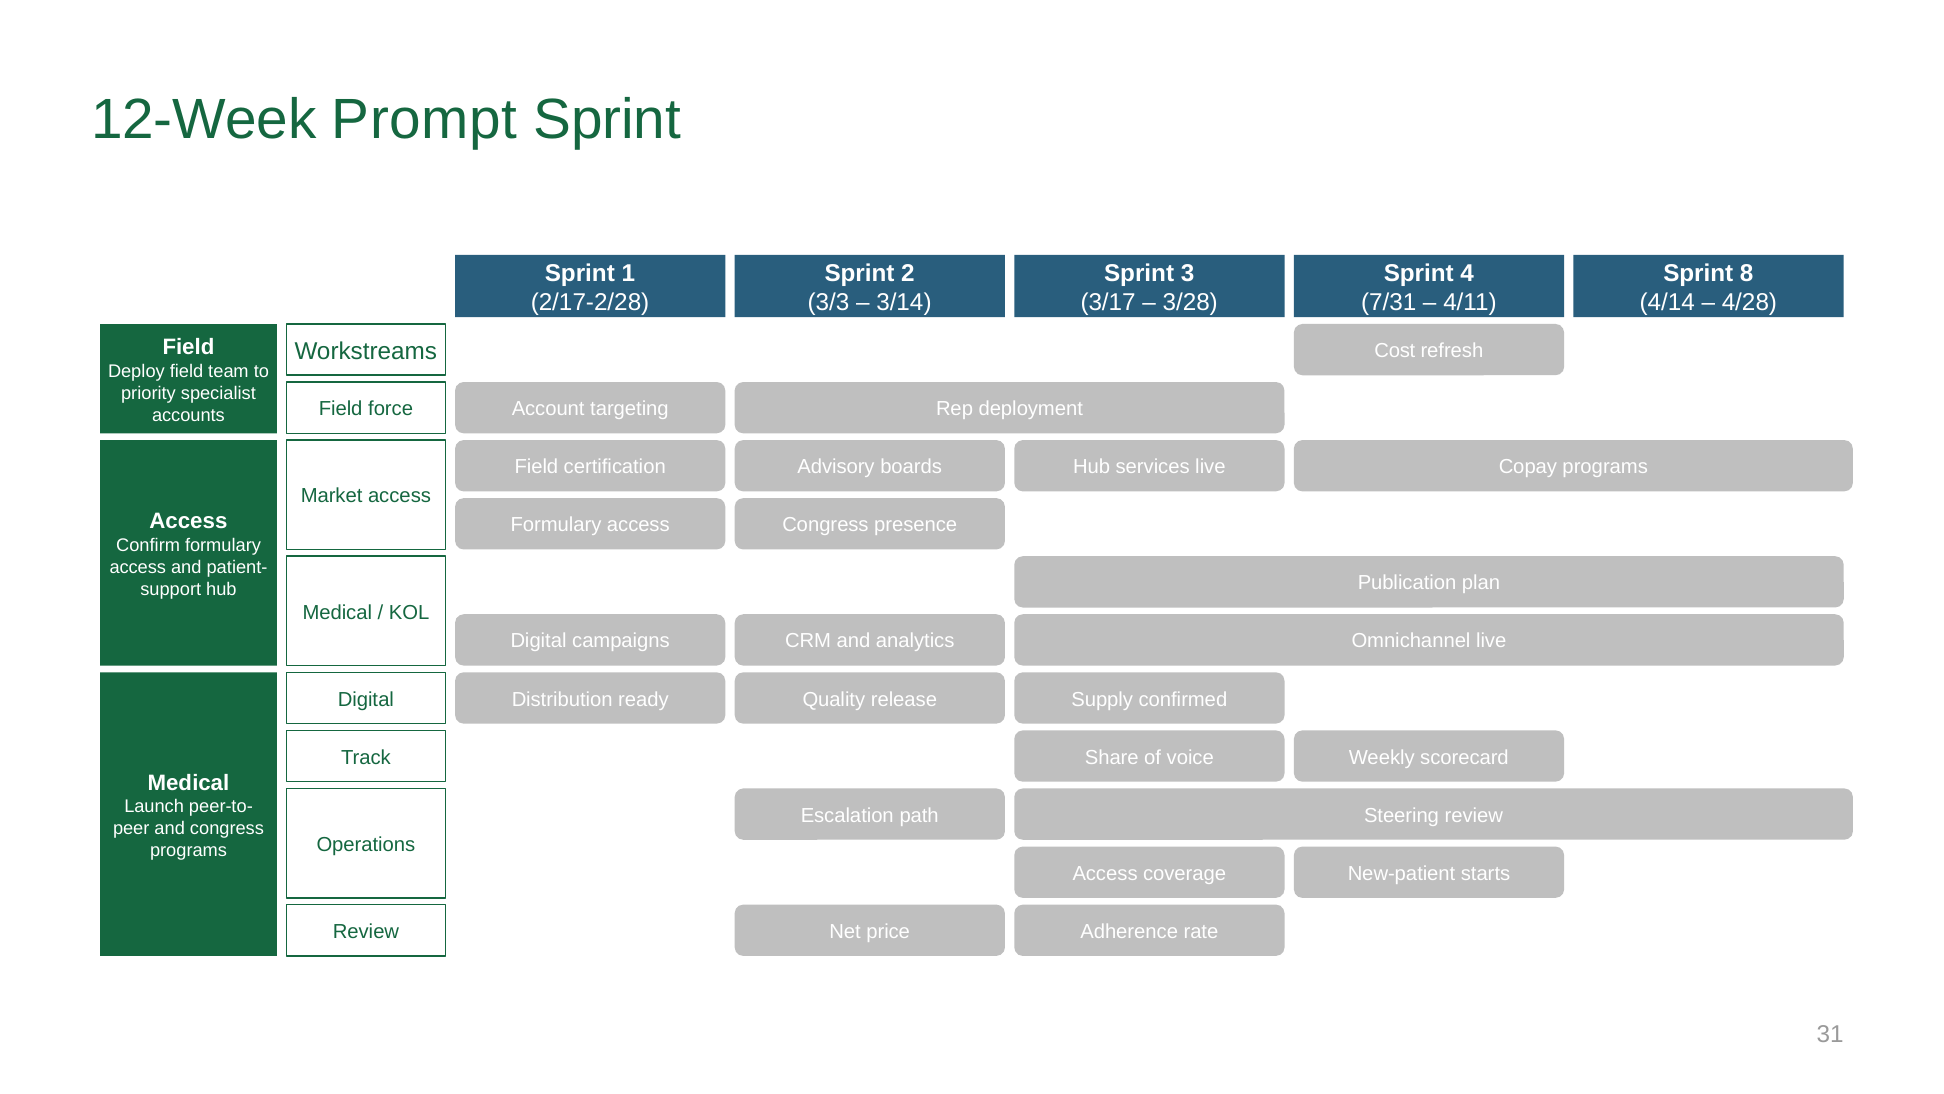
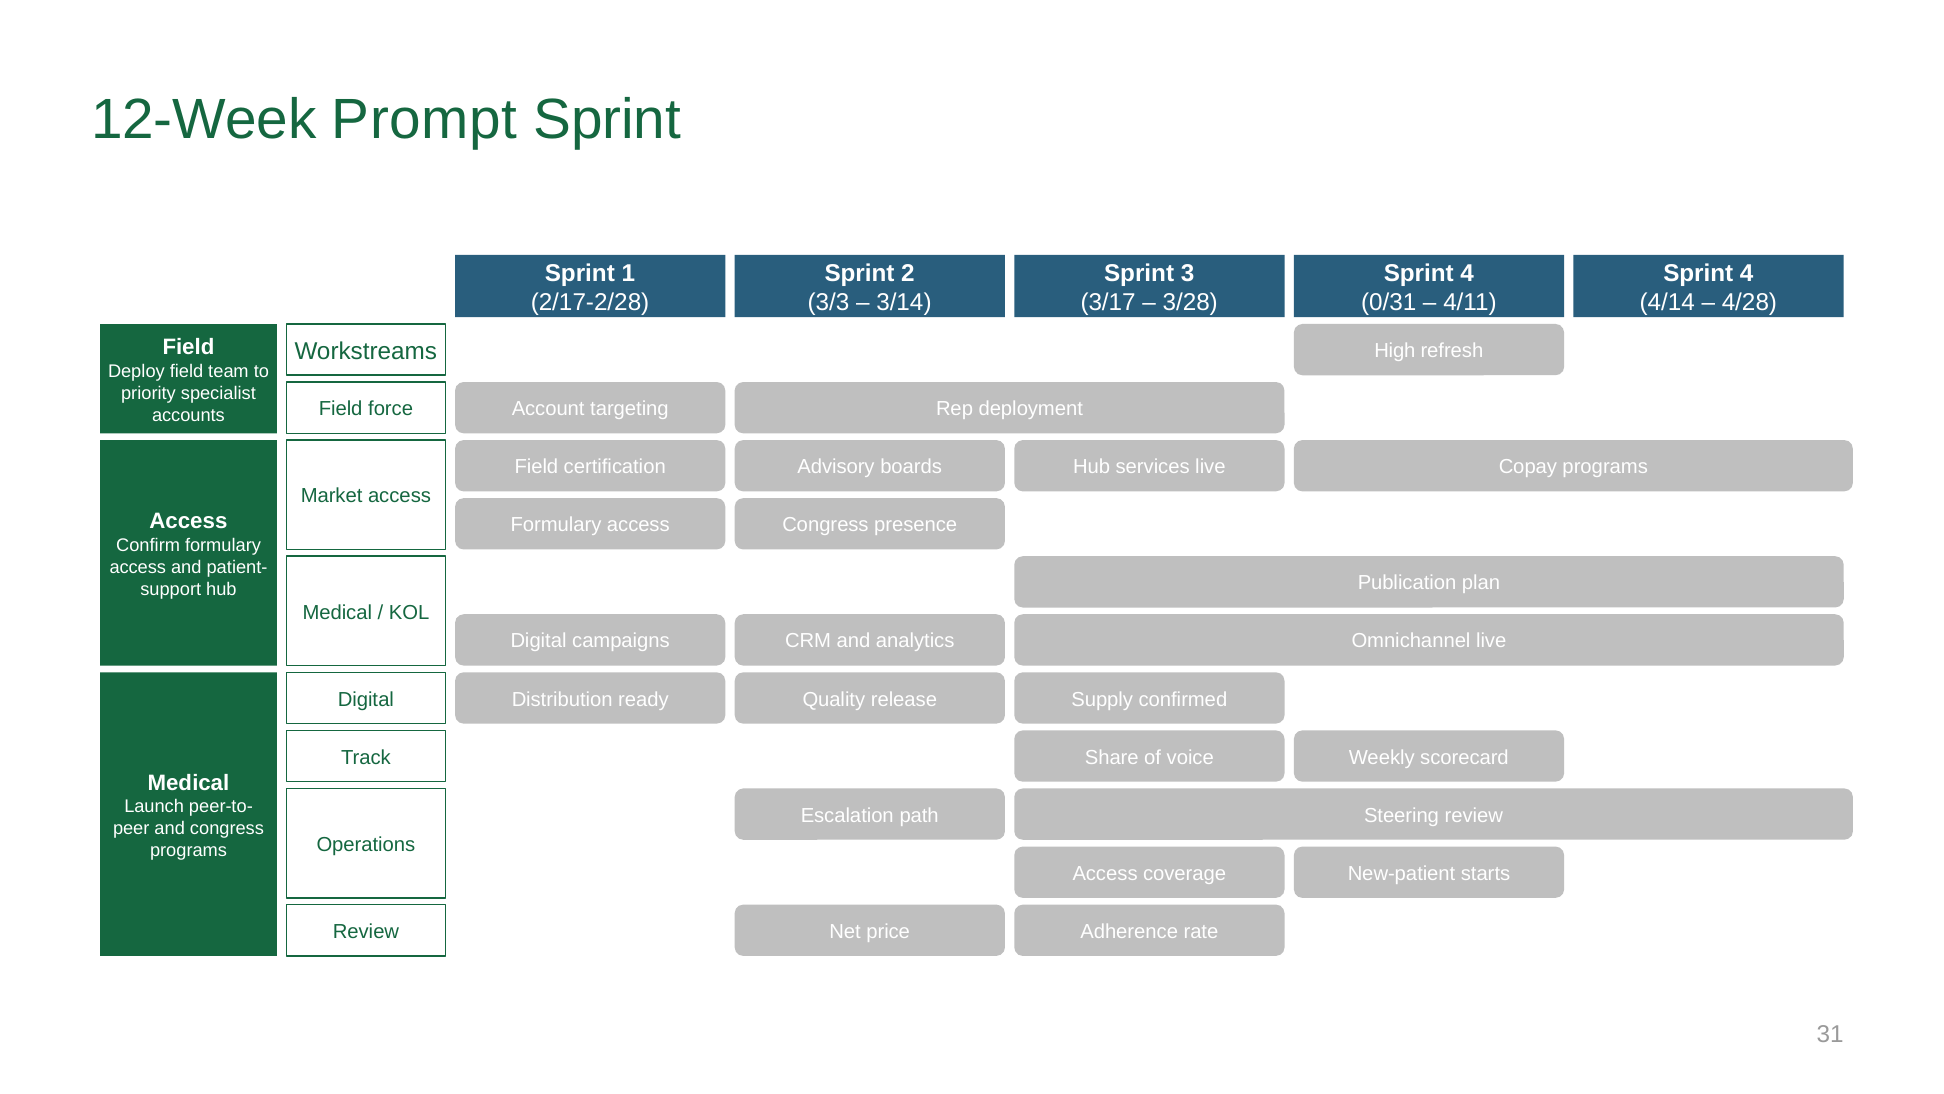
8 at (1747, 273): 8 -> 4
7/31: 7/31 -> 0/31
Cost: Cost -> High
